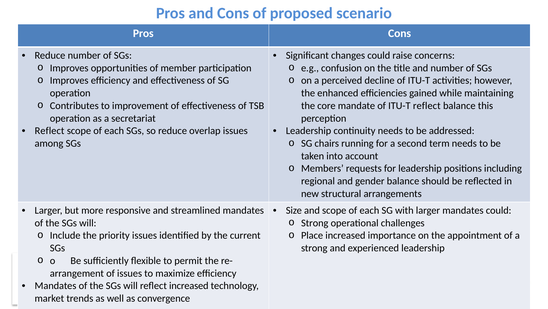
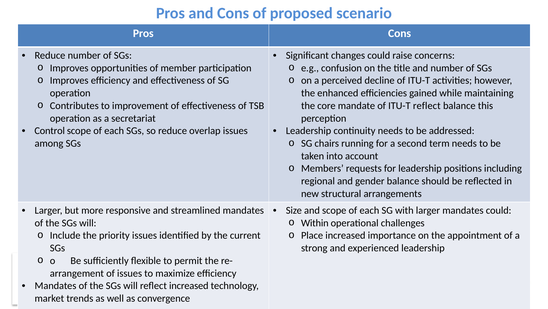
Reflect at (50, 131): Reflect -> Control
o Strong: Strong -> Within
